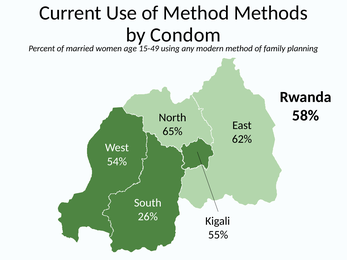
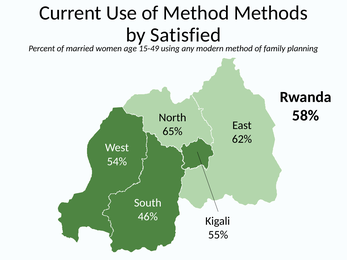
Condom: Condom -> Satisfied
26%: 26% -> 46%
